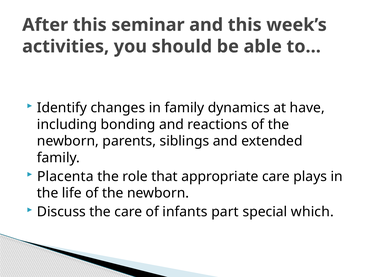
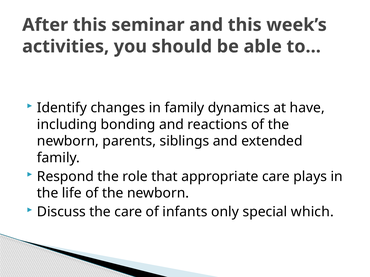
Placenta: Placenta -> Respond
part: part -> only
